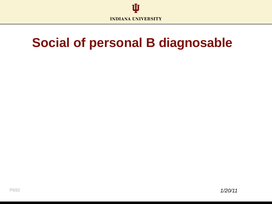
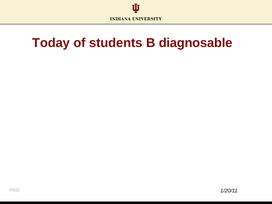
Social: Social -> Today
personal: personal -> students
